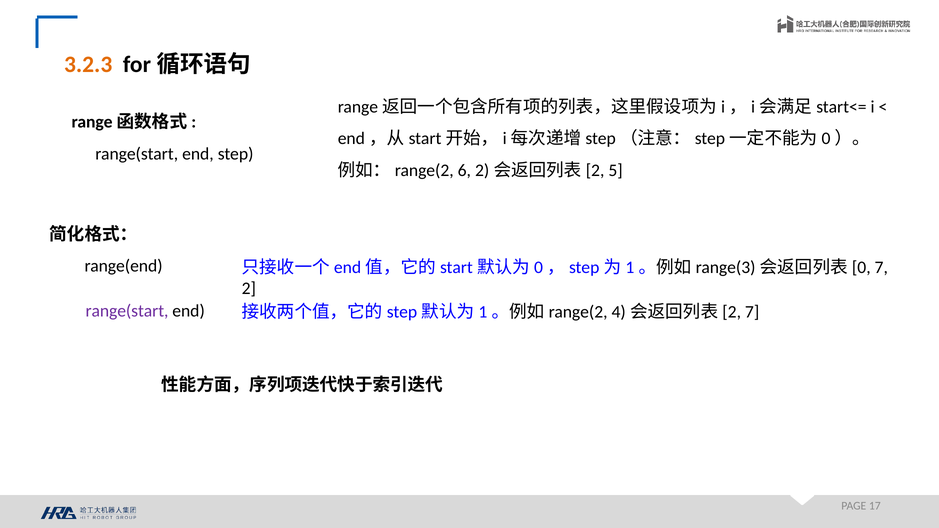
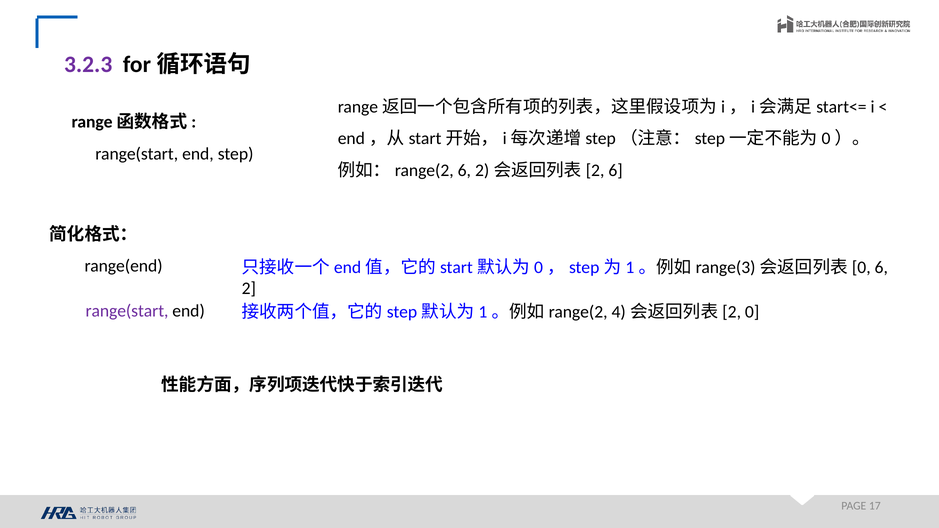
3.2.3 colour: orange -> purple
5 at (616, 170): 5 -> 6
7 at (881, 268): 7 -> 6
7 at (752, 312): 7 -> 0
